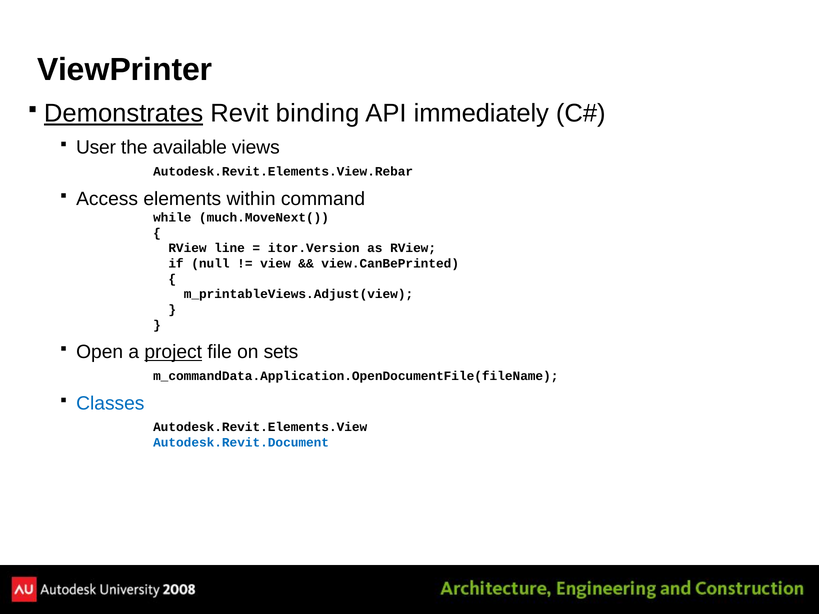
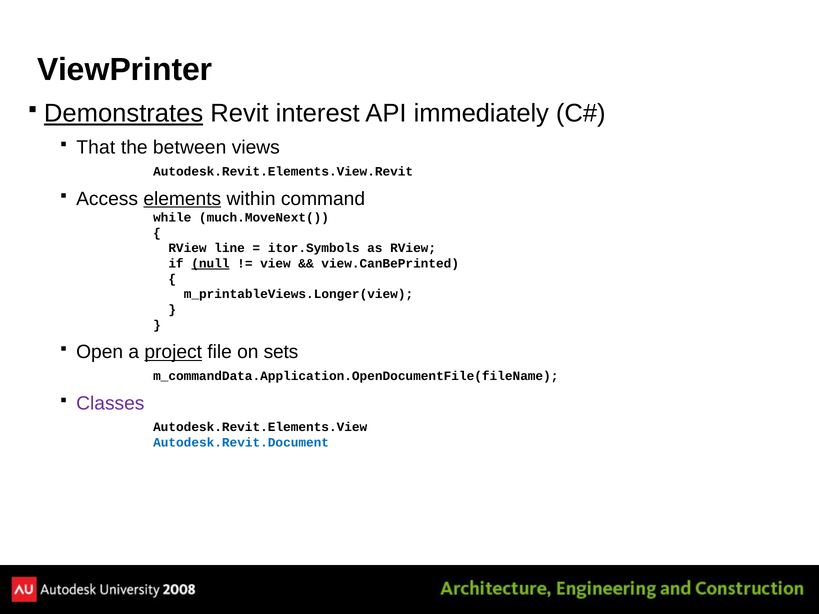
binding: binding -> interest
User: User -> That
available: available -> between
Autodesk.Revit.Elements.View.Rebar: Autodesk.Revit.Elements.View.Rebar -> Autodesk.Revit.Elements.View.Revit
elements underline: none -> present
itor.Version: itor.Version -> itor.Symbols
null underline: none -> present
m_printableViews.Adjust(view: m_printableViews.Adjust(view -> m_printableViews.Longer(view
Classes colour: blue -> purple
